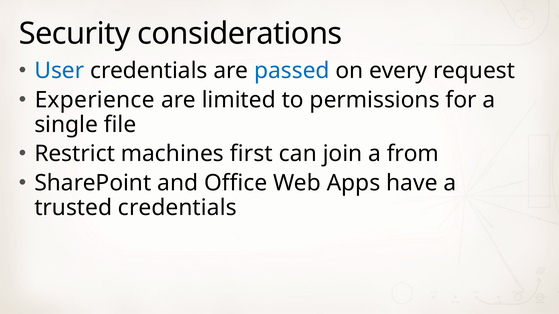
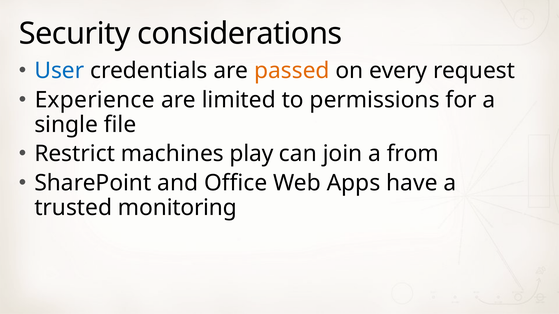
passed colour: blue -> orange
first: first -> play
trusted credentials: credentials -> monitoring
